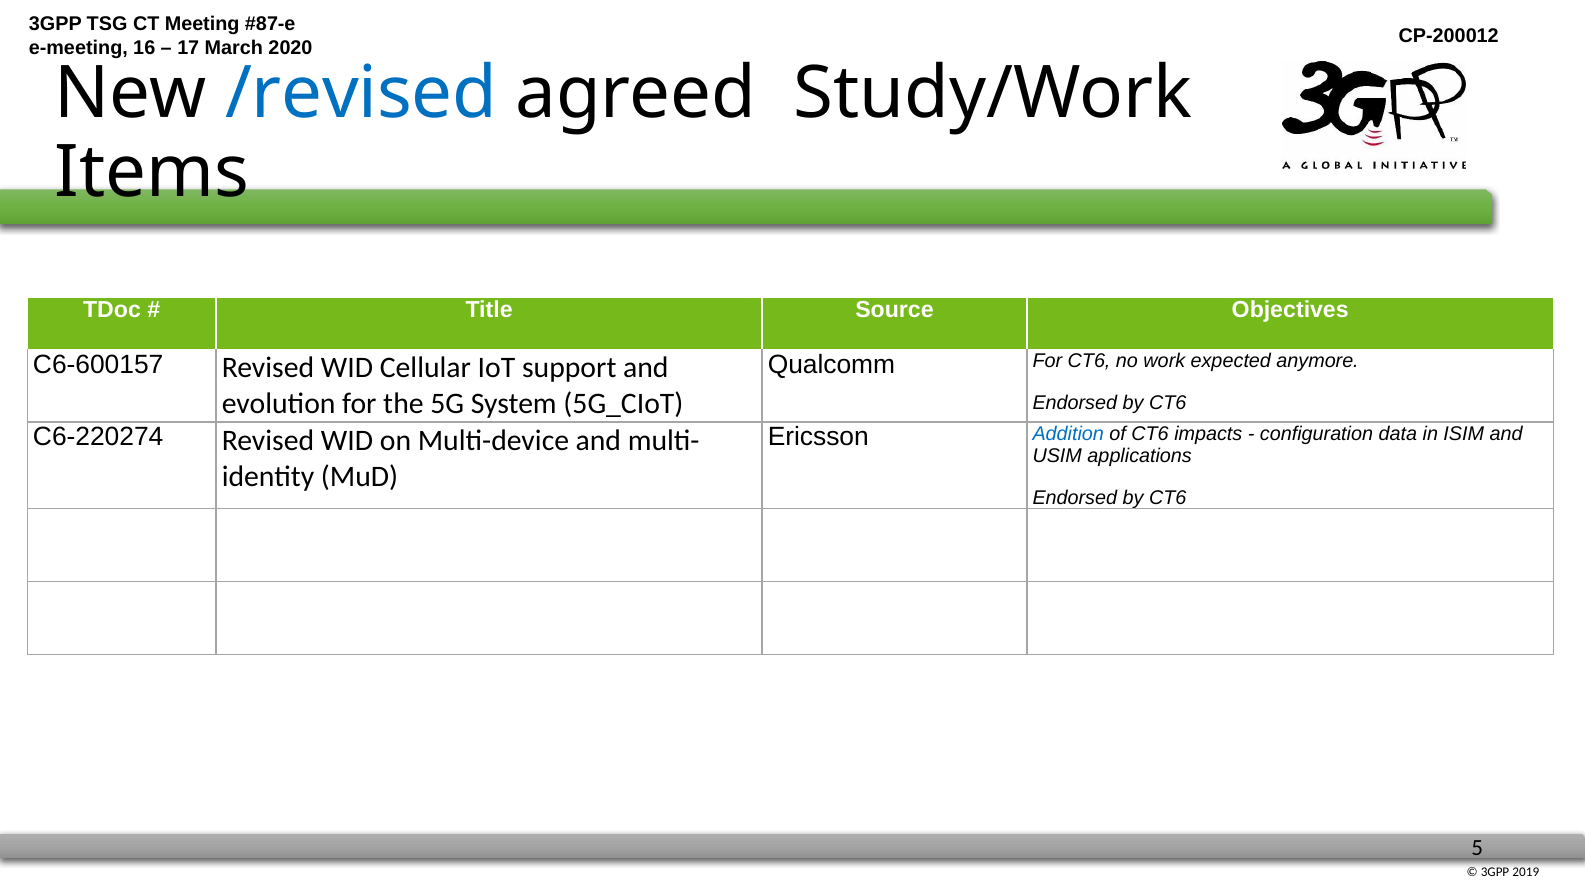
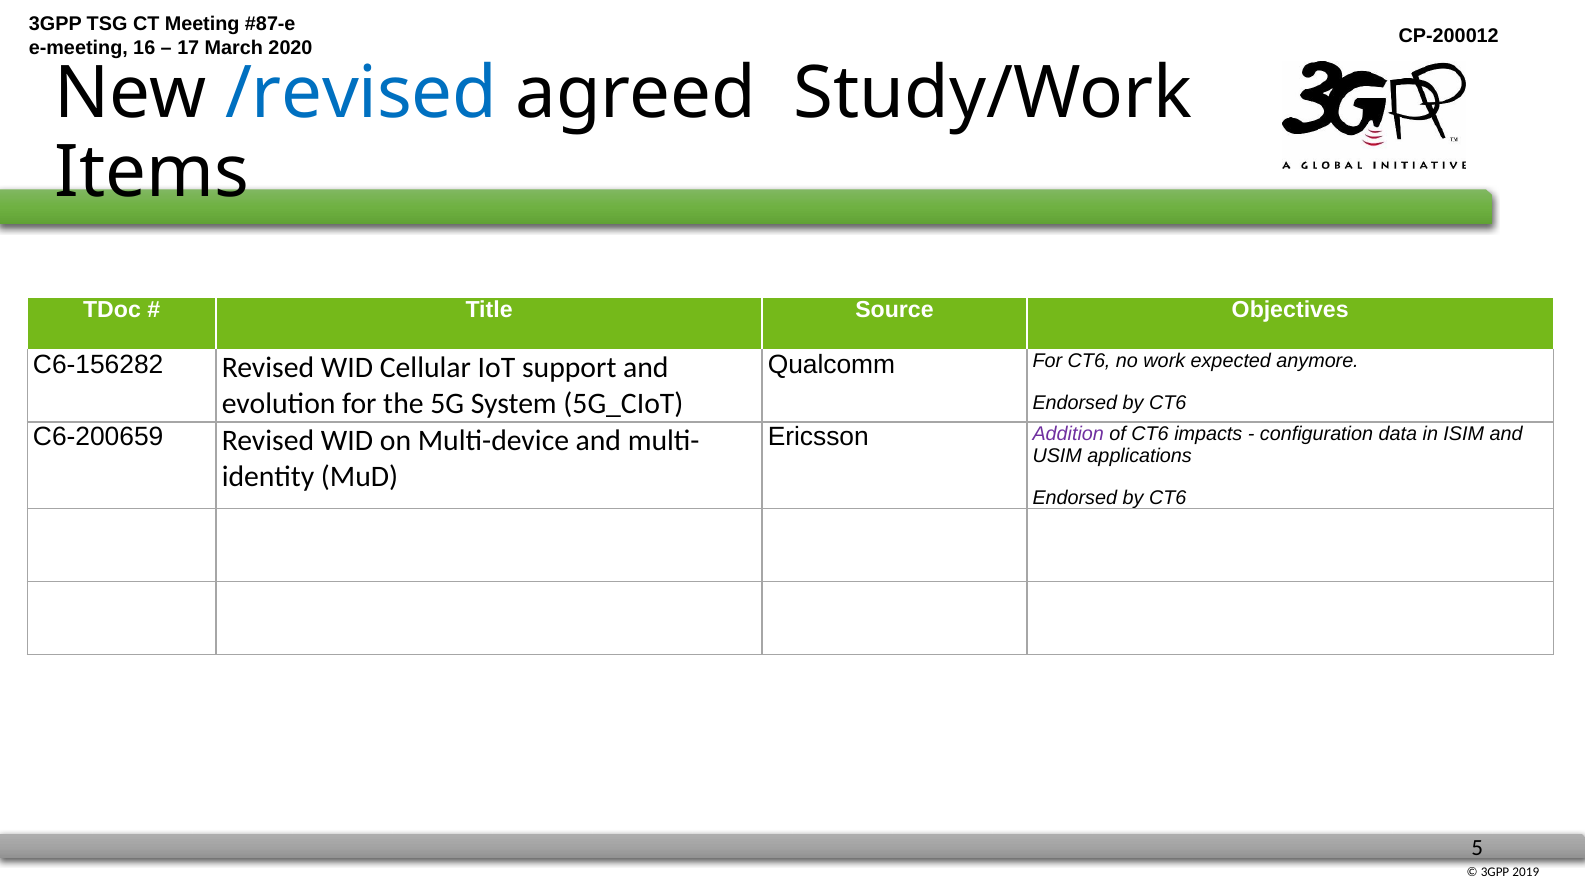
C6-600157: C6-600157 -> C6-156282
C6-220274: C6-220274 -> C6-200659
Addition colour: blue -> purple
